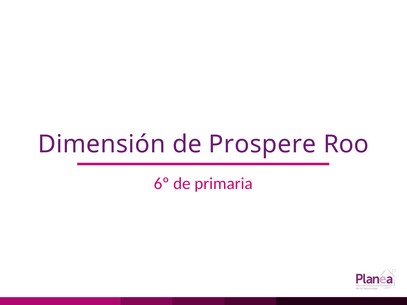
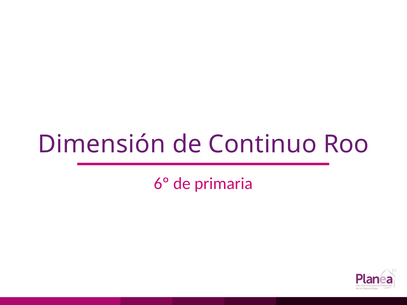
Prospere: Prospere -> Continuo
